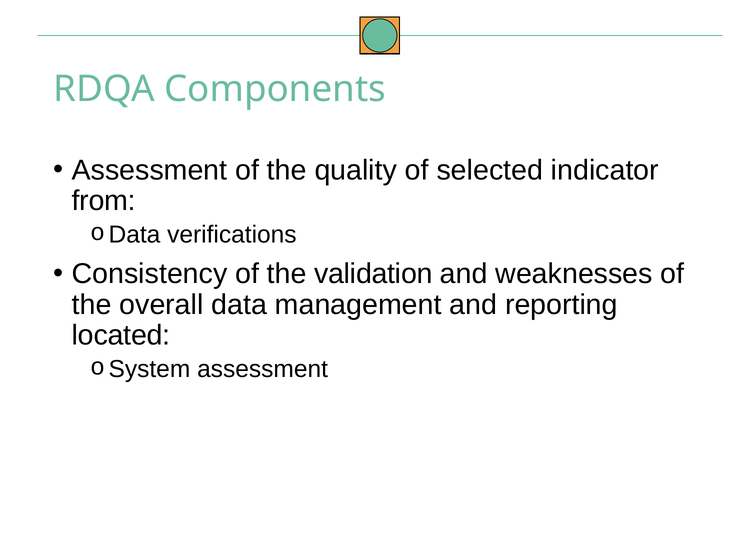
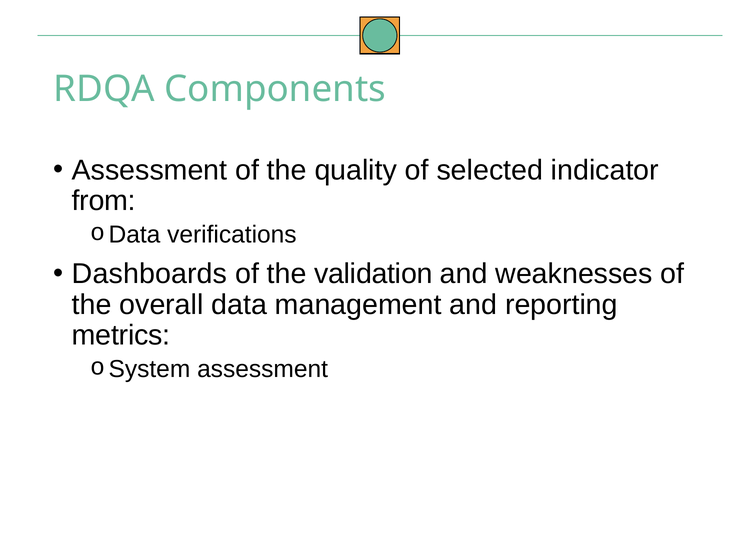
Consistency: Consistency -> Dashboards
located: located -> metrics
